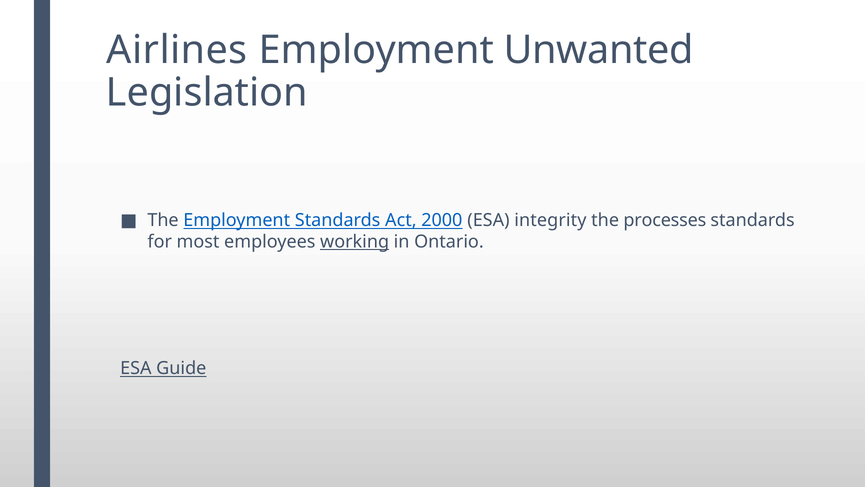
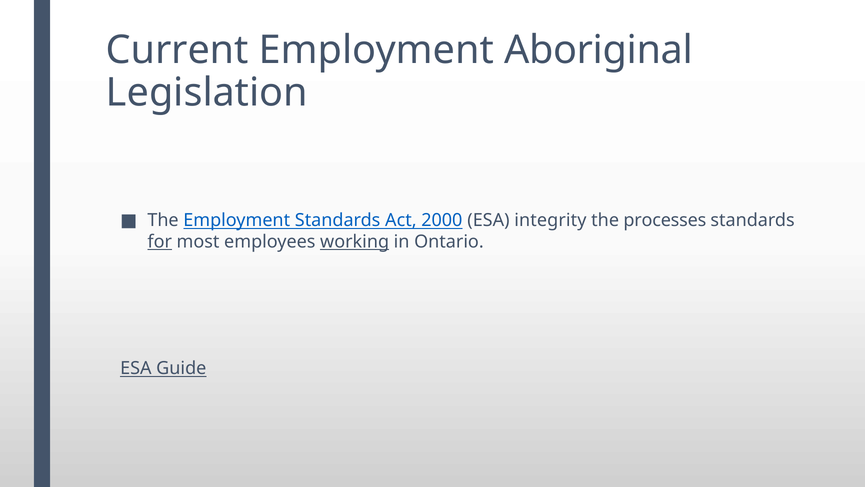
Airlines: Airlines -> Current
Unwanted: Unwanted -> Aboriginal
for underline: none -> present
